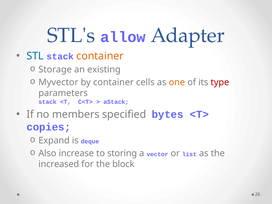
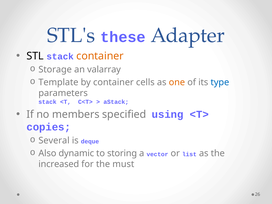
allow: allow -> these
STL colour: blue -> black
existing: existing -> valarray
Myvector: Myvector -> Template
type colour: red -> blue
bytes: bytes -> using
Expand: Expand -> Several
increase: increase -> dynamic
block: block -> must
